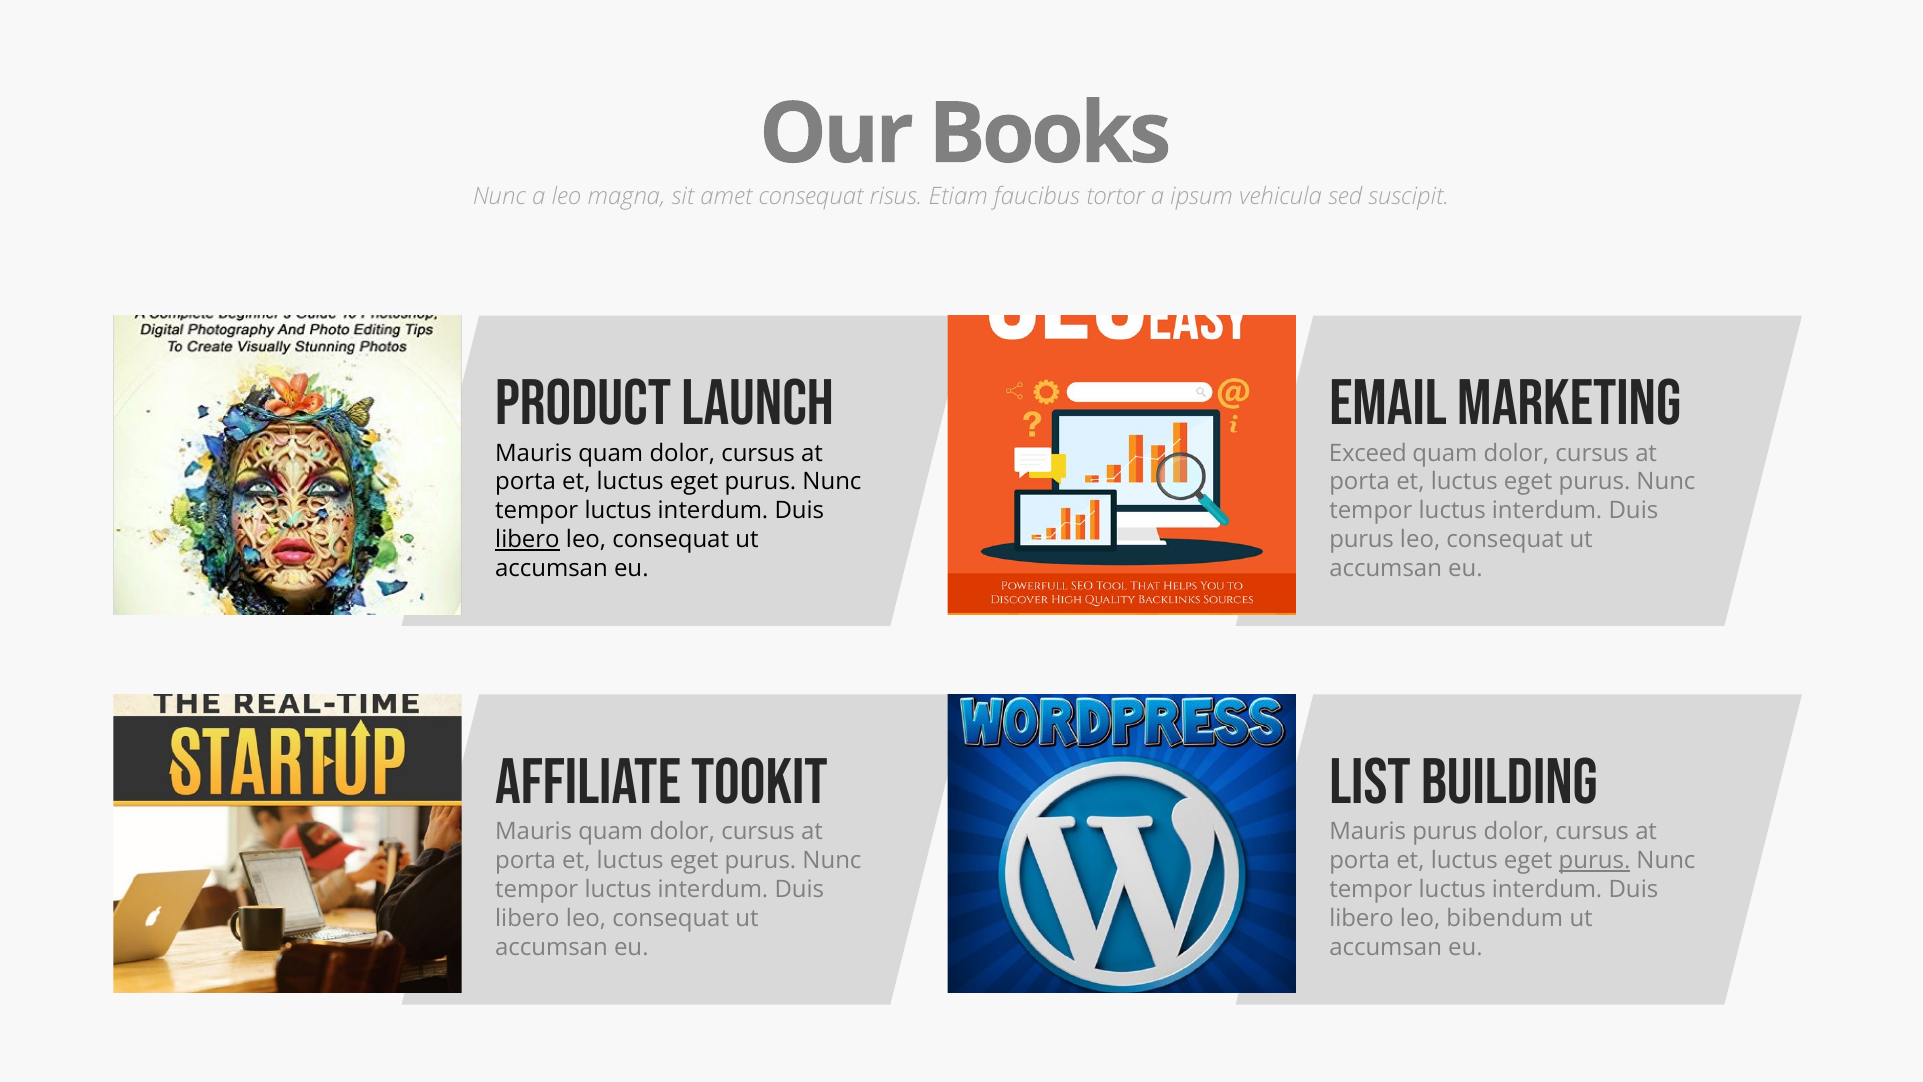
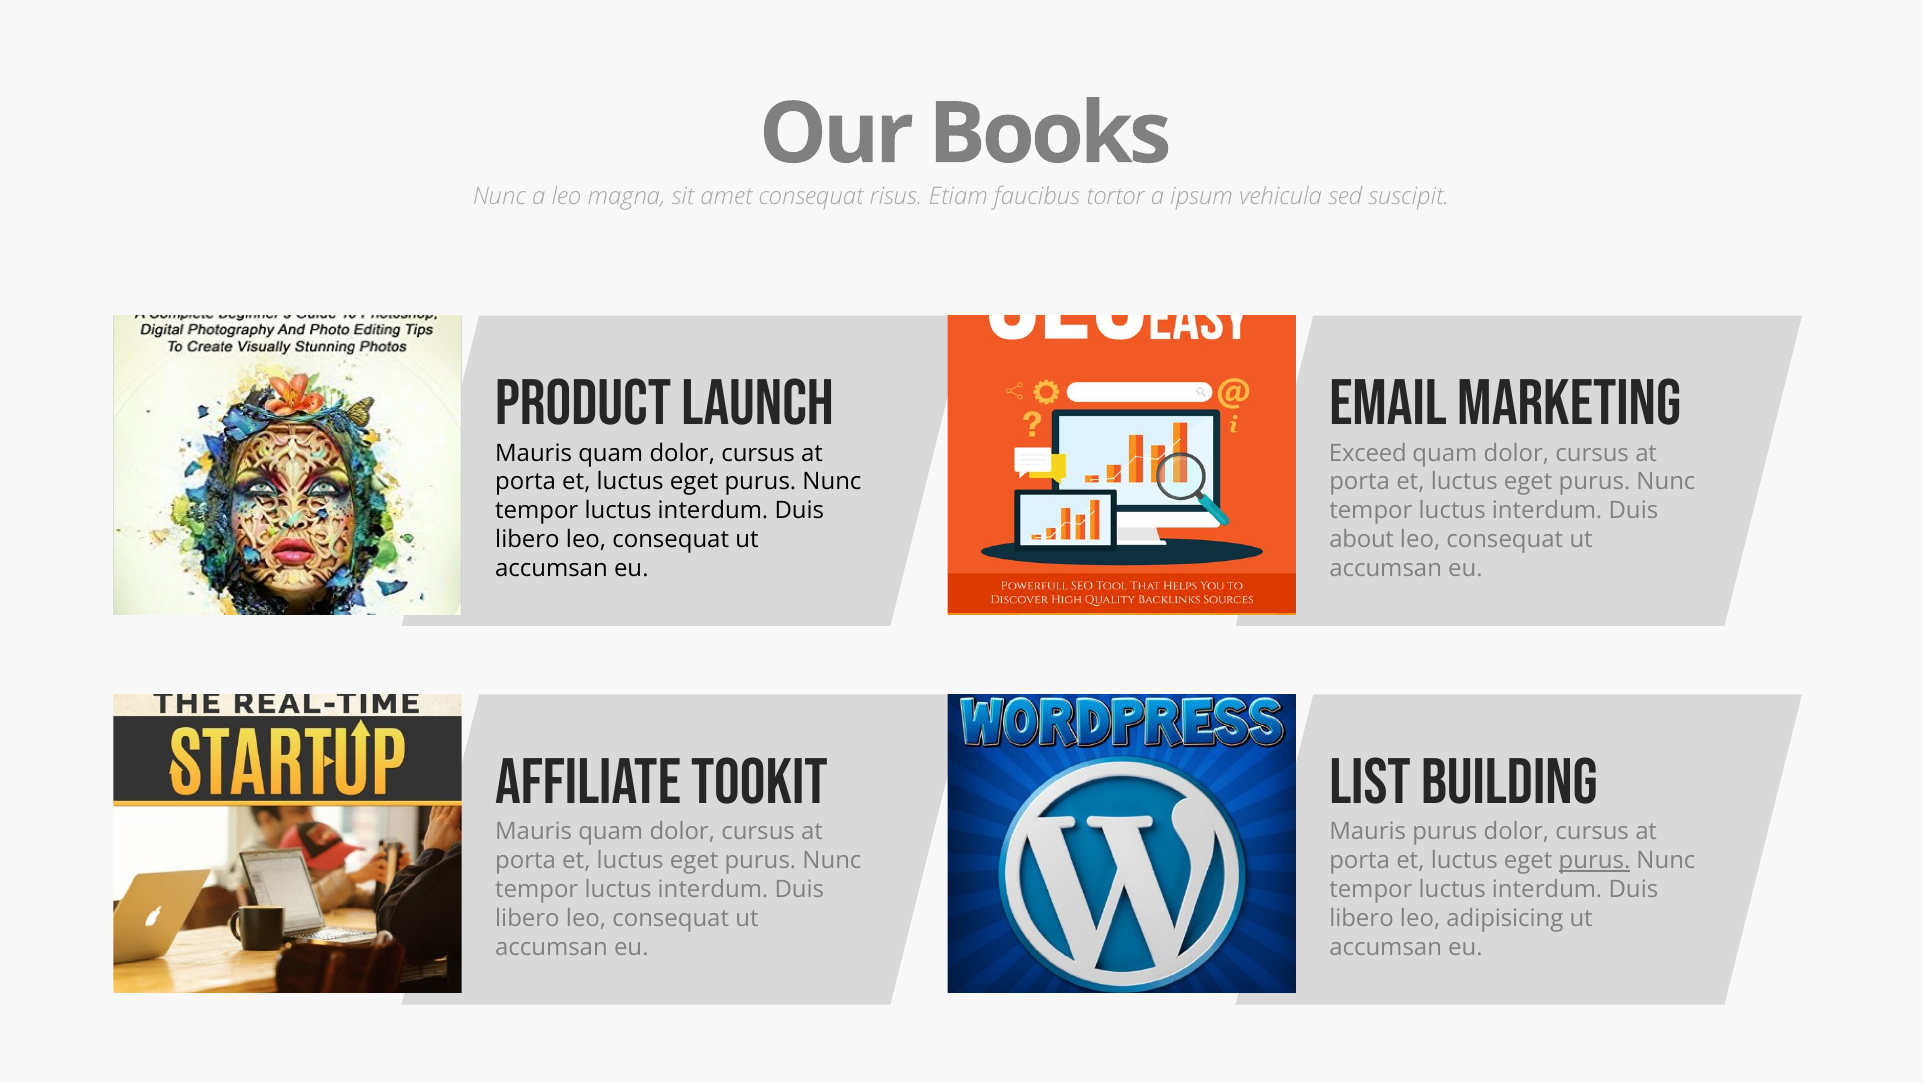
libero at (527, 540) underline: present -> none
purus at (1362, 540): purus -> about
bibendum: bibendum -> adipisicing
